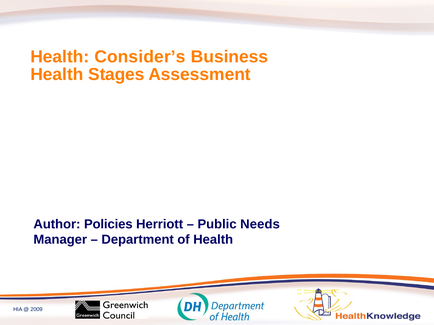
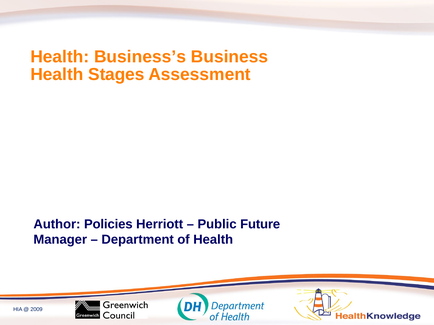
Consider’s: Consider’s -> Business’s
Needs: Needs -> Future
